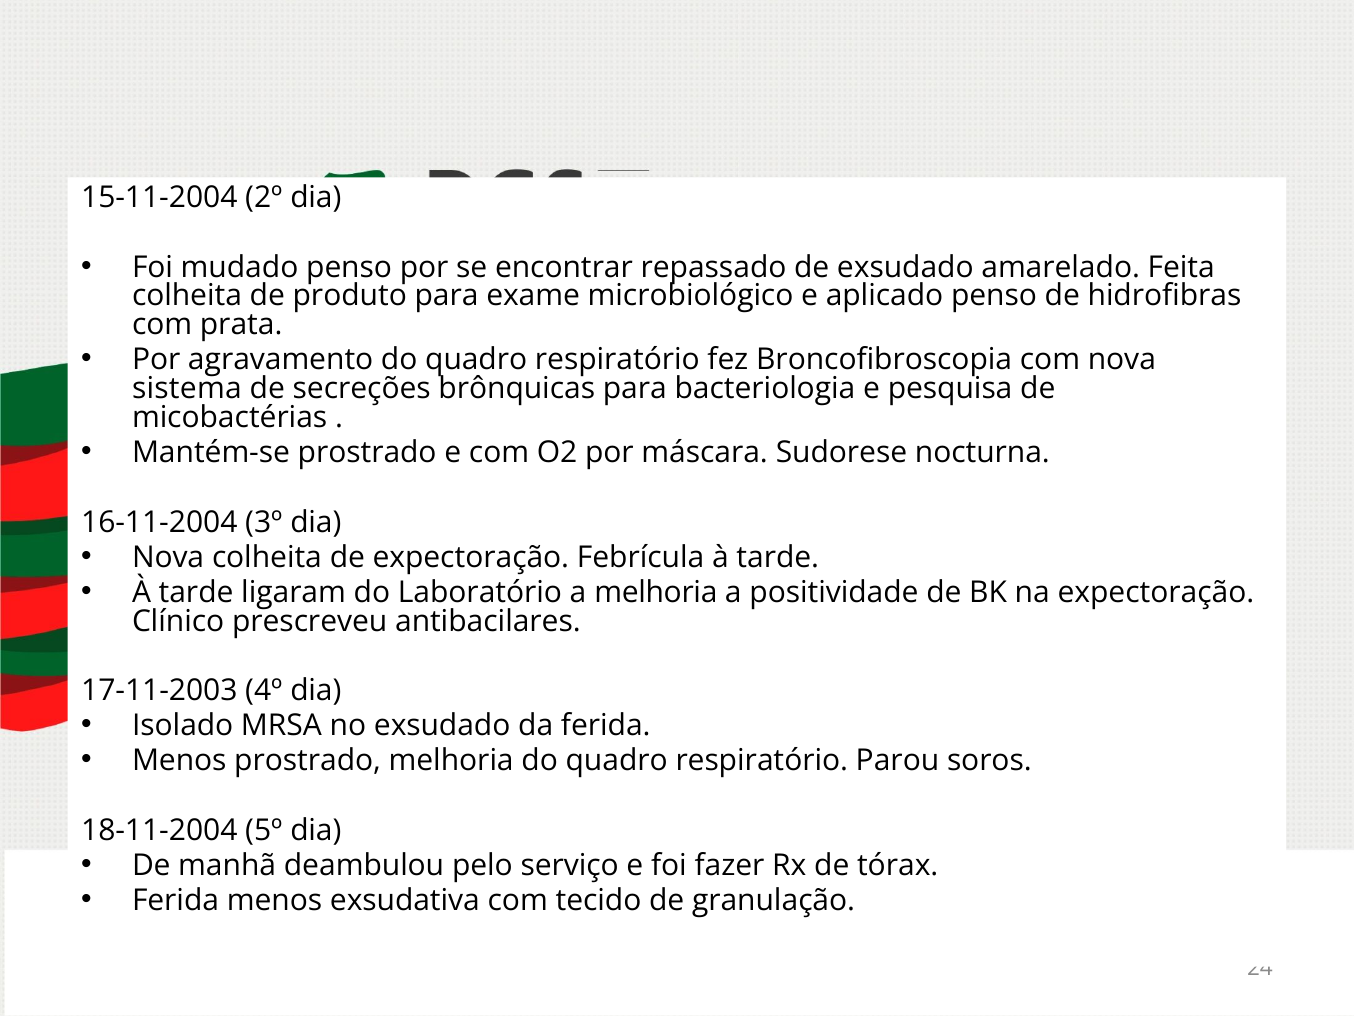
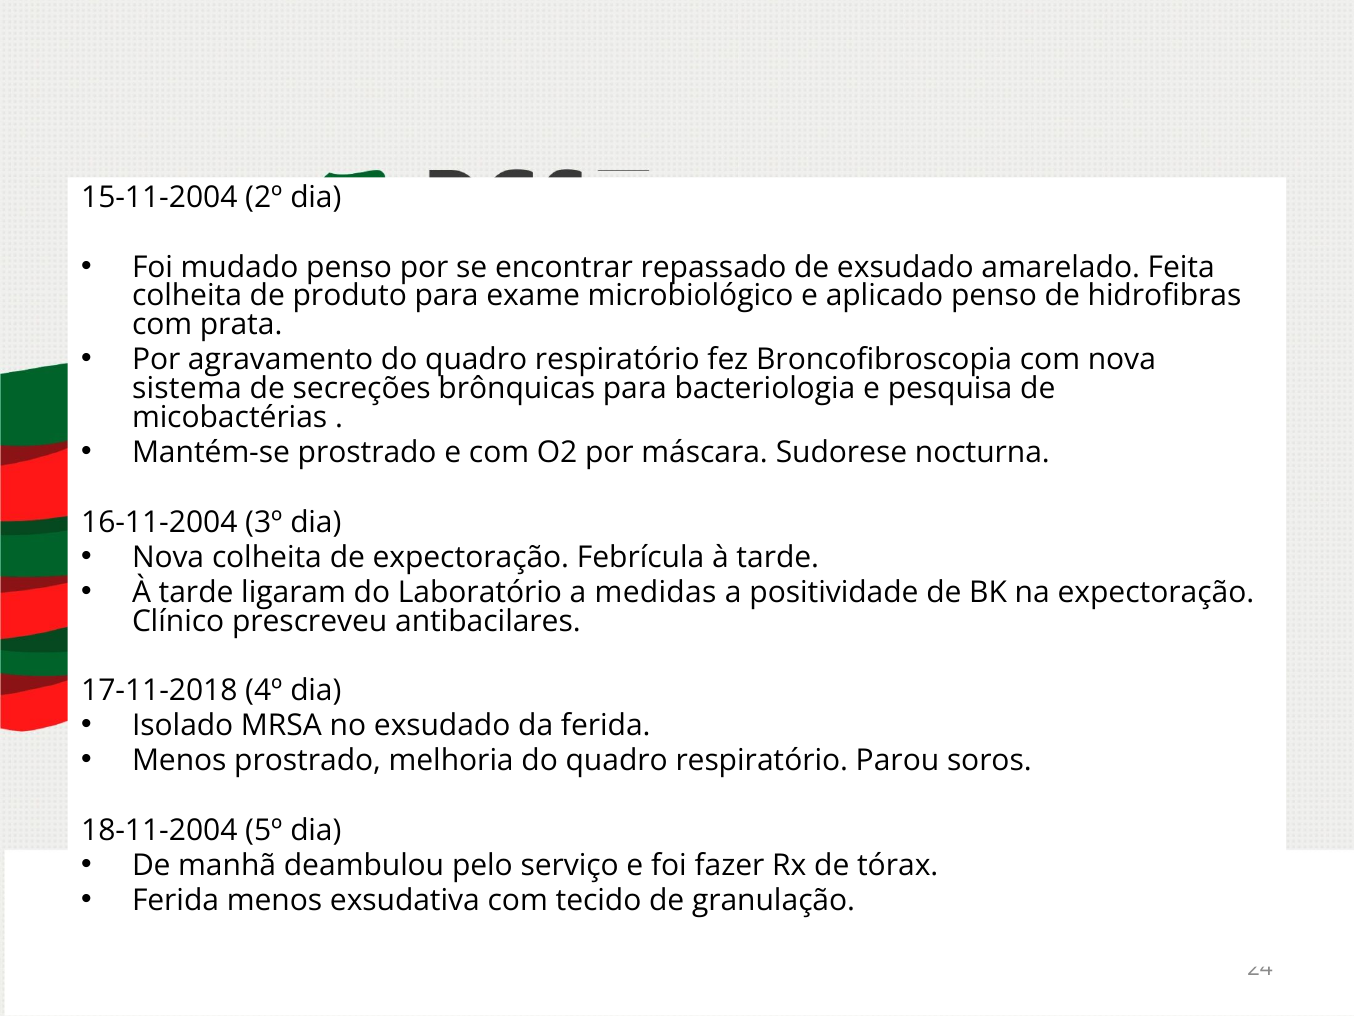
a melhoria: melhoria -> medidas
17-11-2003: 17-11-2003 -> 17-11-2018
